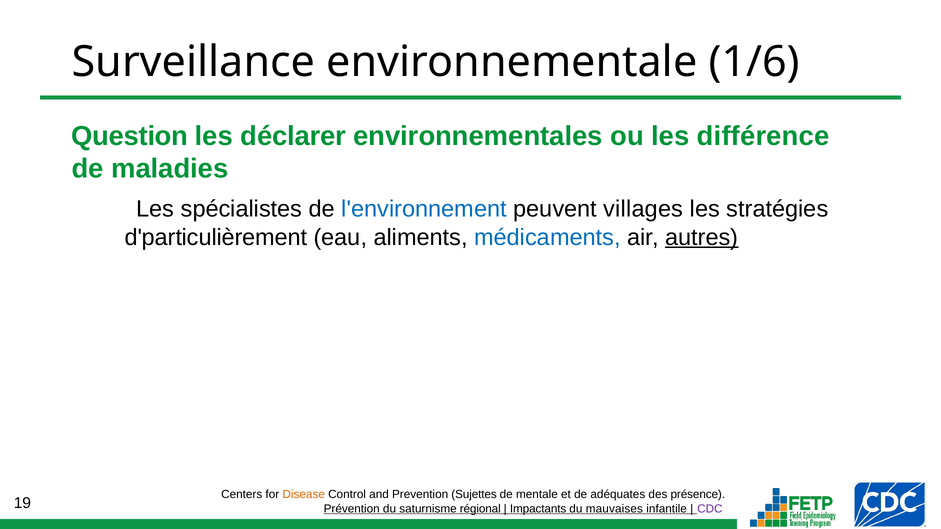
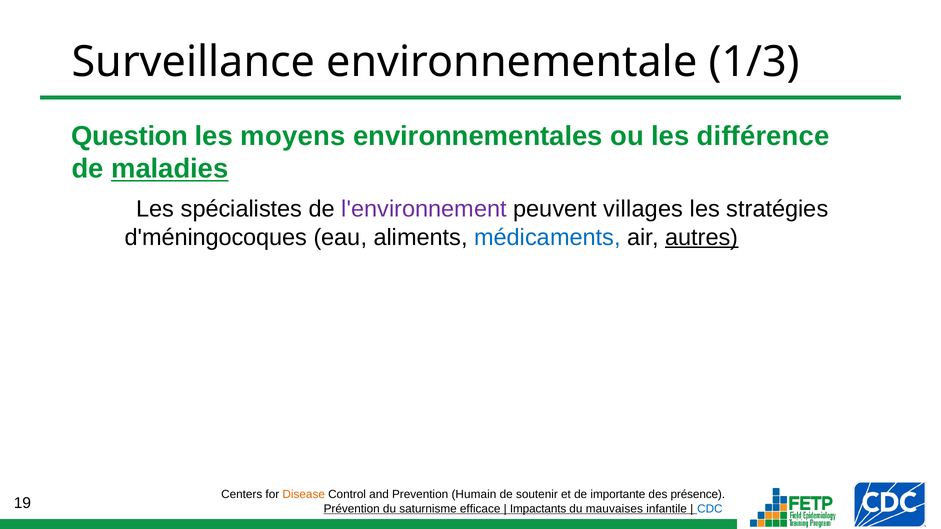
1/6: 1/6 -> 1/3
déclarer: déclarer -> moyens
maladies underline: none -> present
l'environnement colour: blue -> purple
d'particulièrement: d'particulièrement -> d'méningocoques
Sujettes: Sujettes -> Humain
mentale: mentale -> soutenir
adéquates: adéquates -> importante
régional: régional -> efficace
CDC colour: purple -> blue
